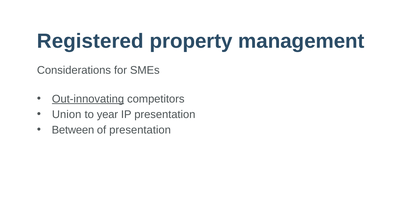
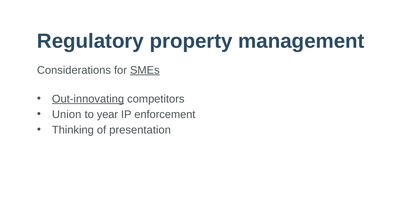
Registered: Registered -> Regulatory
SMEs underline: none -> present
IP presentation: presentation -> enforcement
Between: Between -> Thinking
